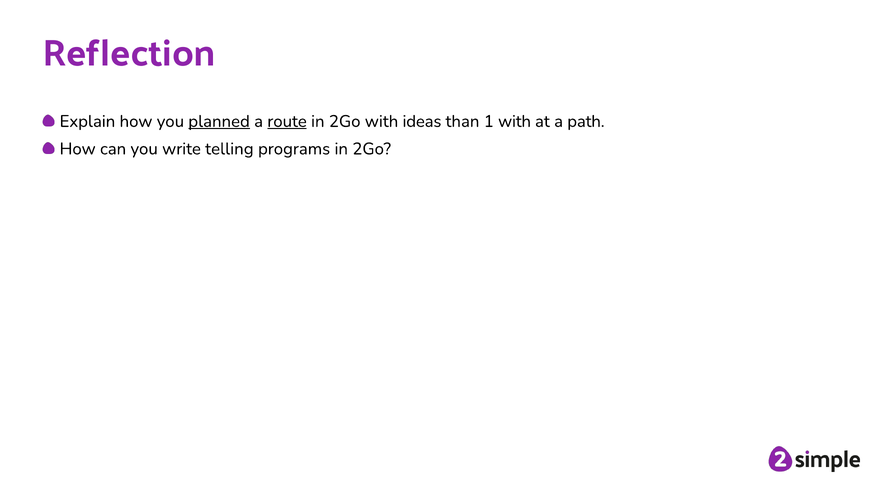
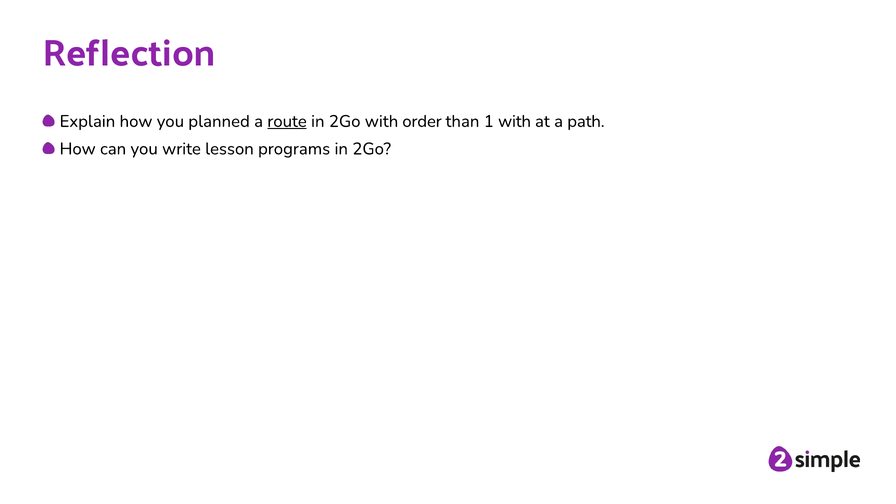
planned underline: present -> none
ideas: ideas -> order
telling: telling -> lesson
